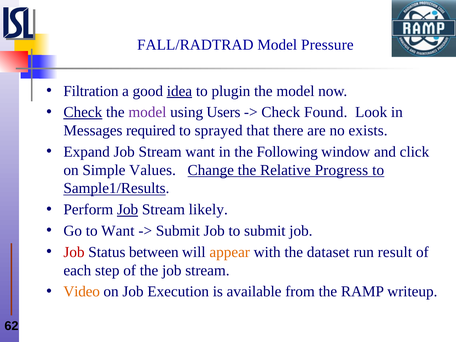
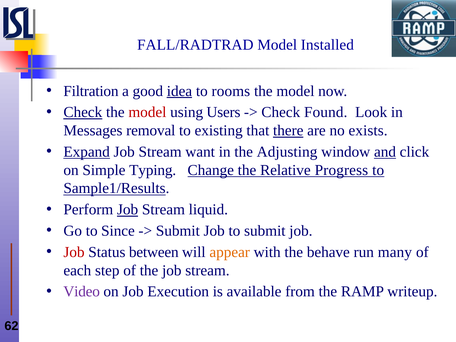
Pressure: Pressure -> Installed
plugin: plugin -> rooms
model at (147, 112) colour: purple -> red
required: required -> removal
sprayed: sprayed -> existing
there underline: none -> present
Expand underline: none -> present
Following: Following -> Adjusting
and underline: none -> present
Values: Values -> Typing
likely: likely -> liquid
to Want: Want -> Since
dataset: dataset -> behave
result: result -> many
Video colour: orange -> purple
